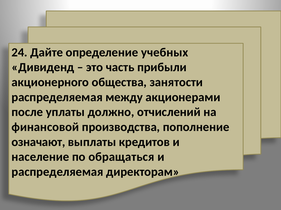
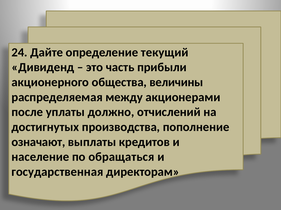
учебных: учебных -> текущий
занятости: занятости -> величины
финансовой: финансовой -> достигнутых
распределяемая at (57, 172): распределяемая -> государственная
